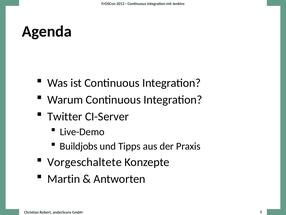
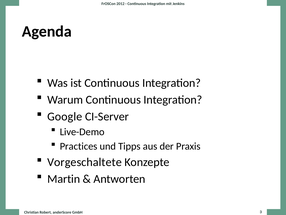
Twitter: Twitter -> Google
Buildjobs: Buildjobs -> Practices
